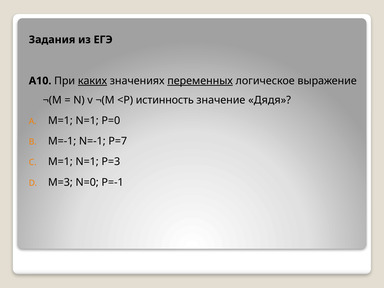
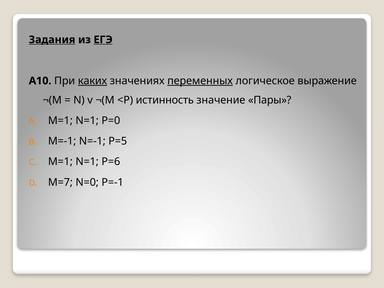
Задания underline: none -> present
ЕГЭ underline: none -> present
Дядя: Дядя -> Пары
P=7: P=7 -> P=5
P=3: P=3 -> P=6
M=3: M=3 -> M=7
